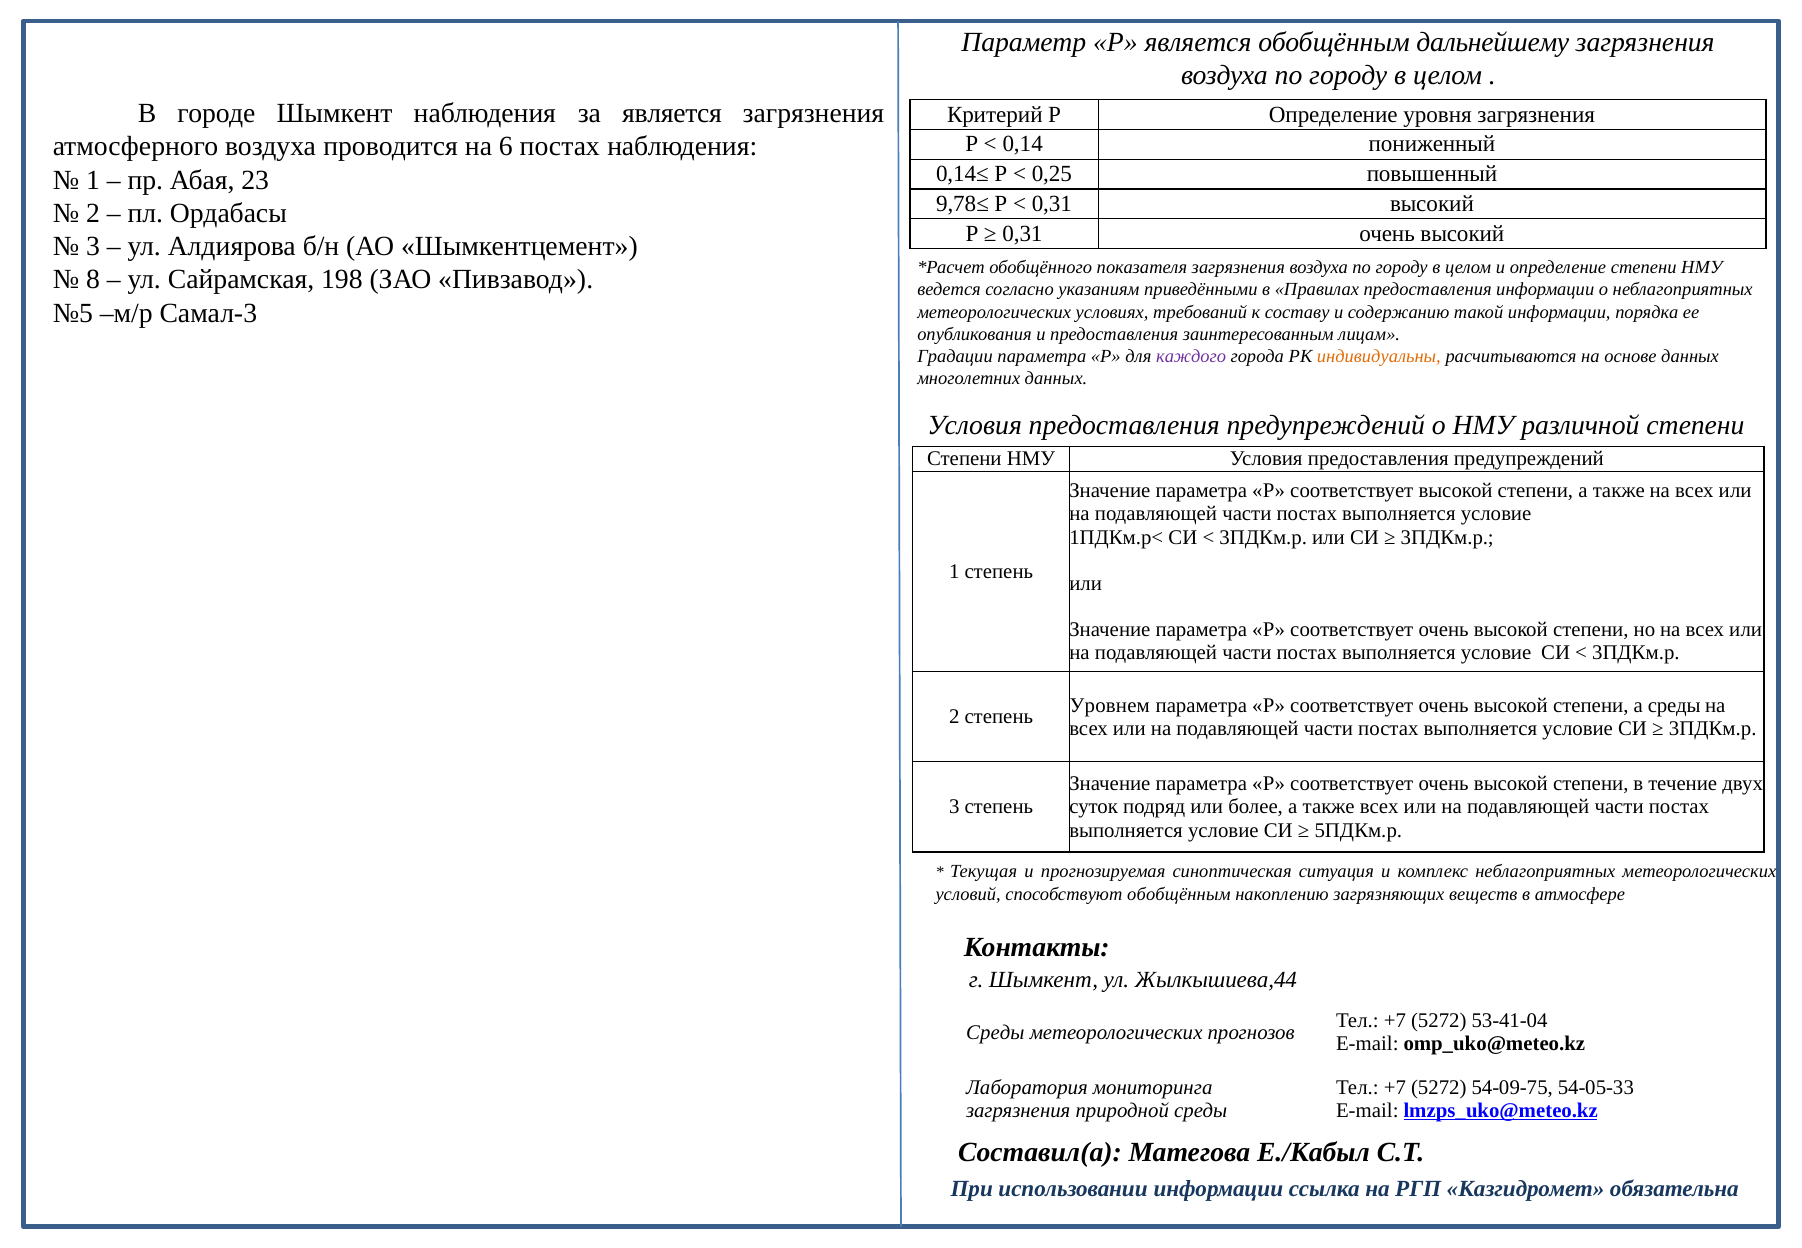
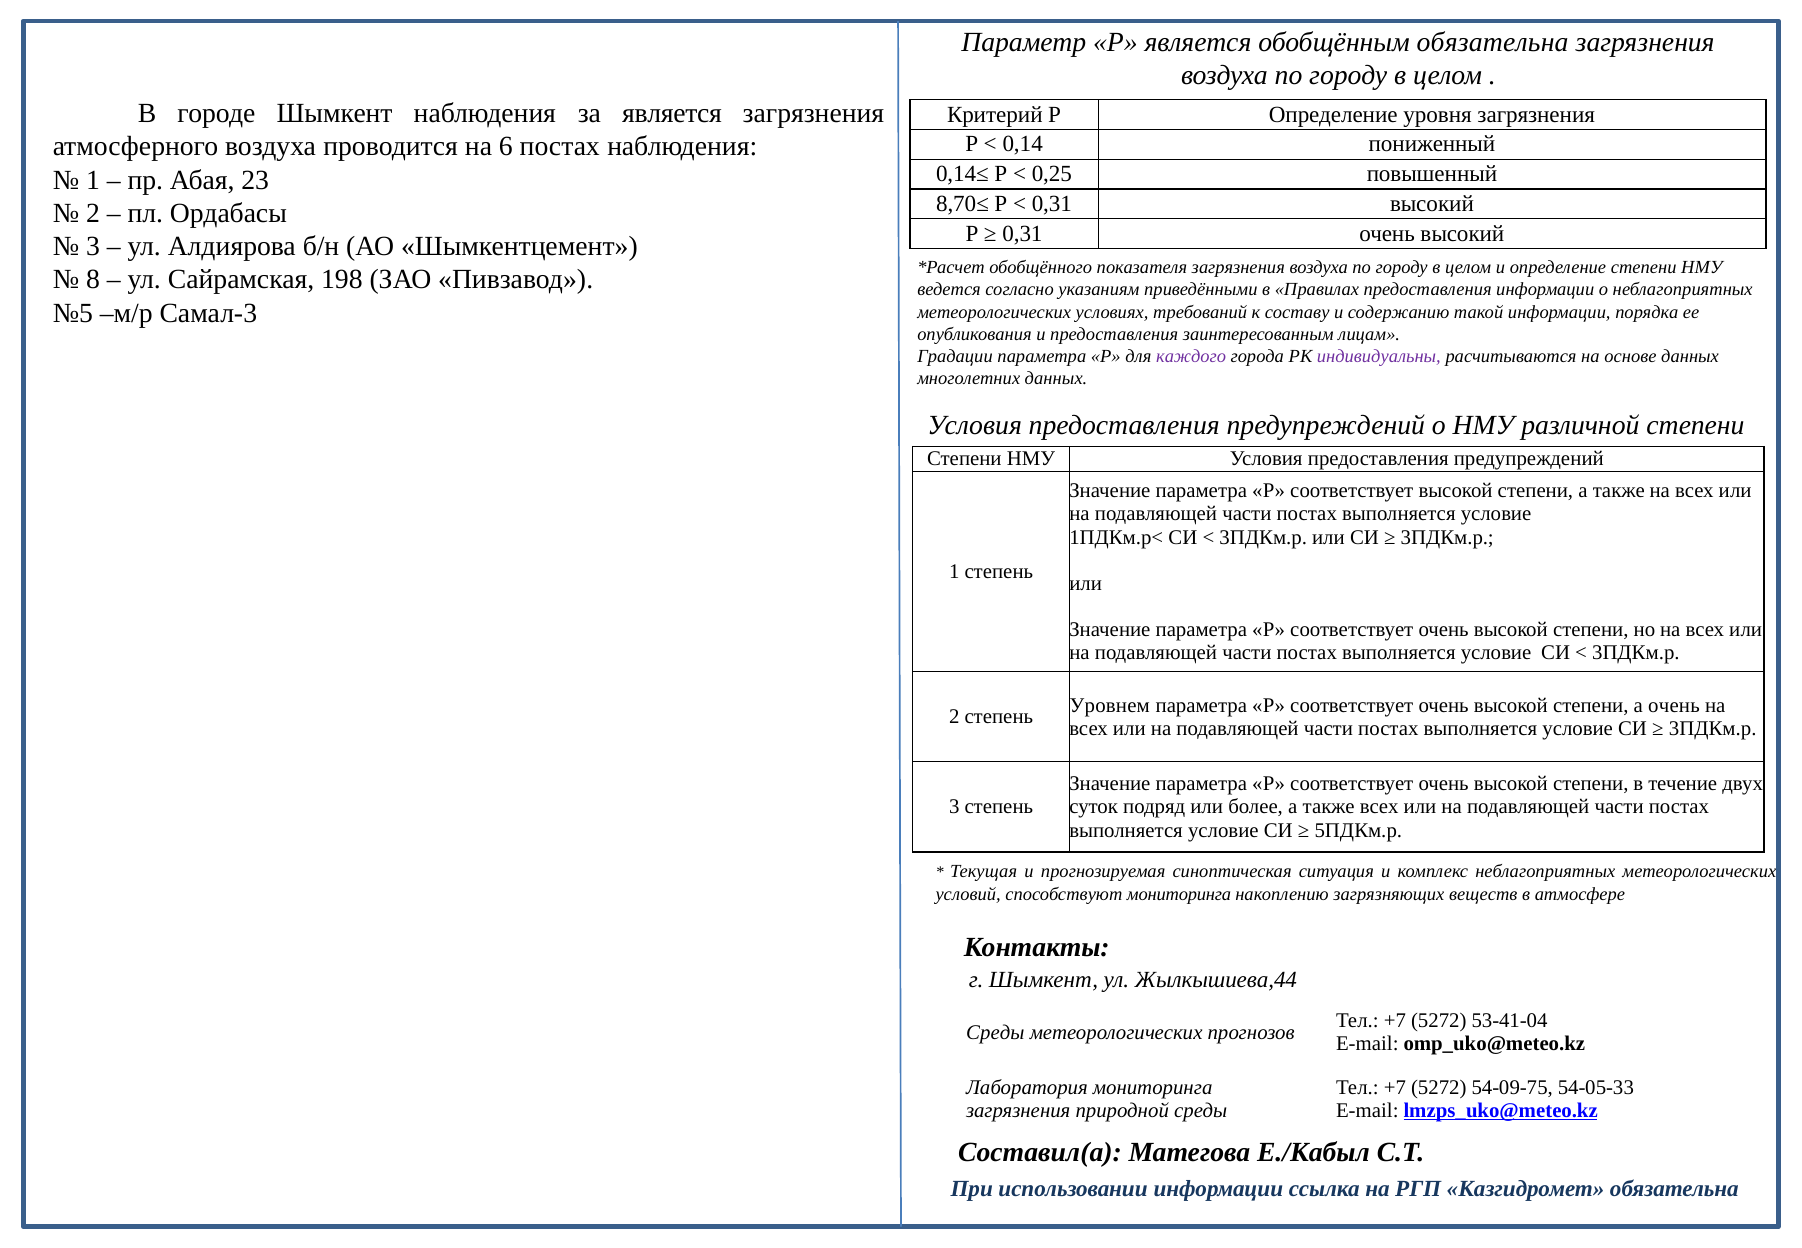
обобщённым дальнейшему: дальнейшему -> обязательна
9,78≤: 9,78≤ -> 8,70≤
индивидуальны colour: orange -> purple
а среды: среды -> очень
способствуют обобщённым: обобщённым -> мониторинга
